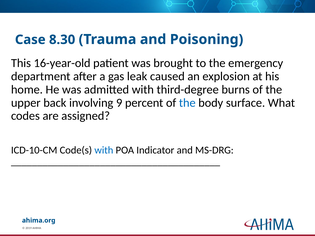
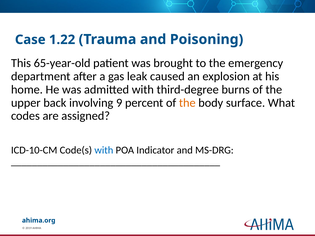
8.30: 8.30 -> 1.22
16-year-old: 16-year-old -> 65-year-old
the at (187, 103) colour: blue -> orange
